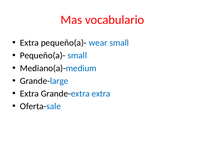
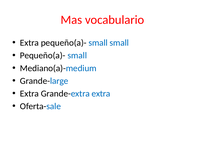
Extra pequeño(a)- wear: wear -> small
